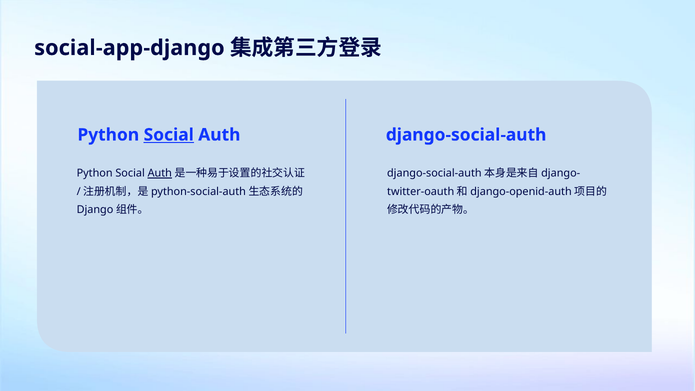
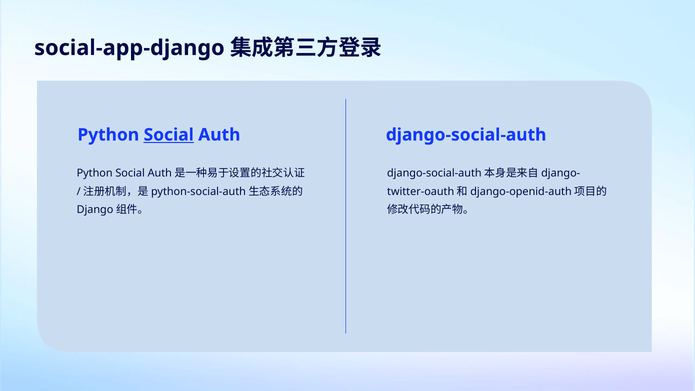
Auth at (160, 173) underline: present -> none
